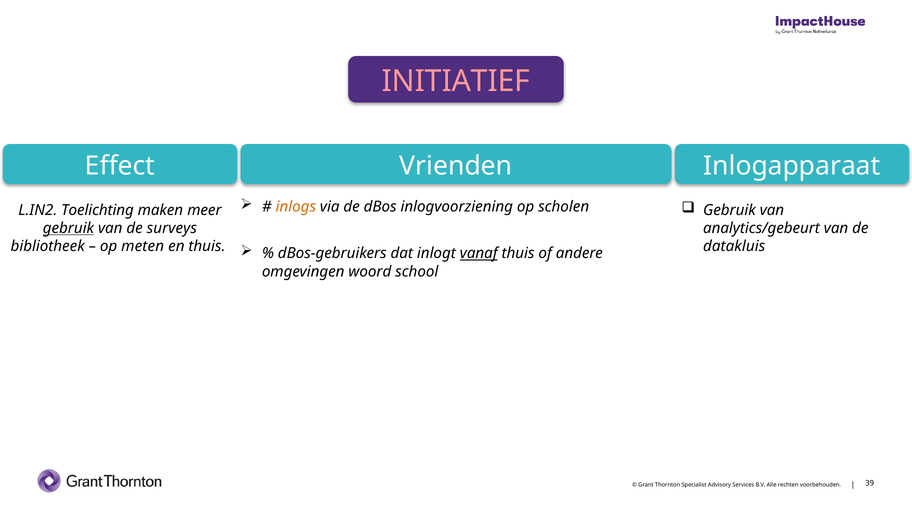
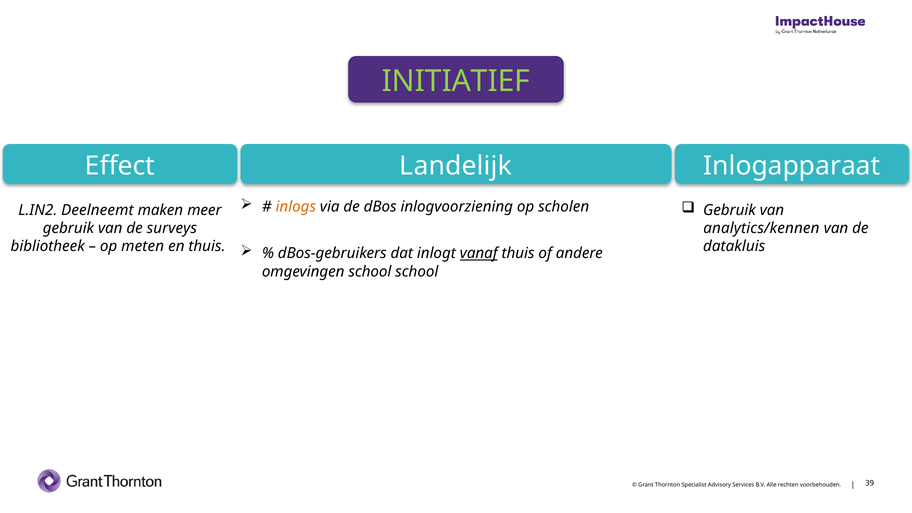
INITIATIEF colour: pink -> light green
Vrienden: Vrienden -> Landelijk
Toelichting: Toelichting -> Deelneemt
gebruik at (68, 228) underline: present -> none
analytics/gebeurt: analytics/gebeurt -> analytics/kennen
omgevingen woord: woord -> school
